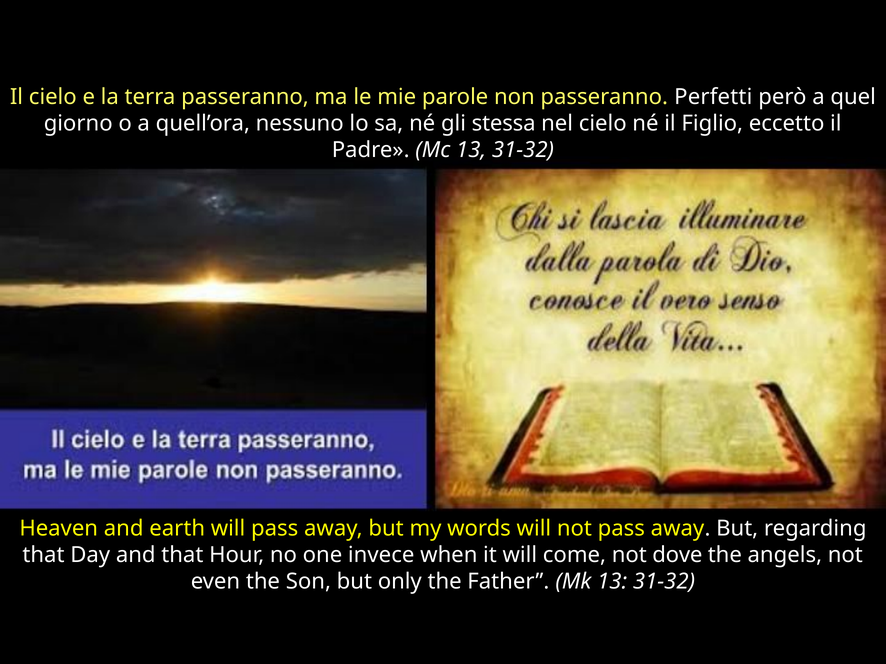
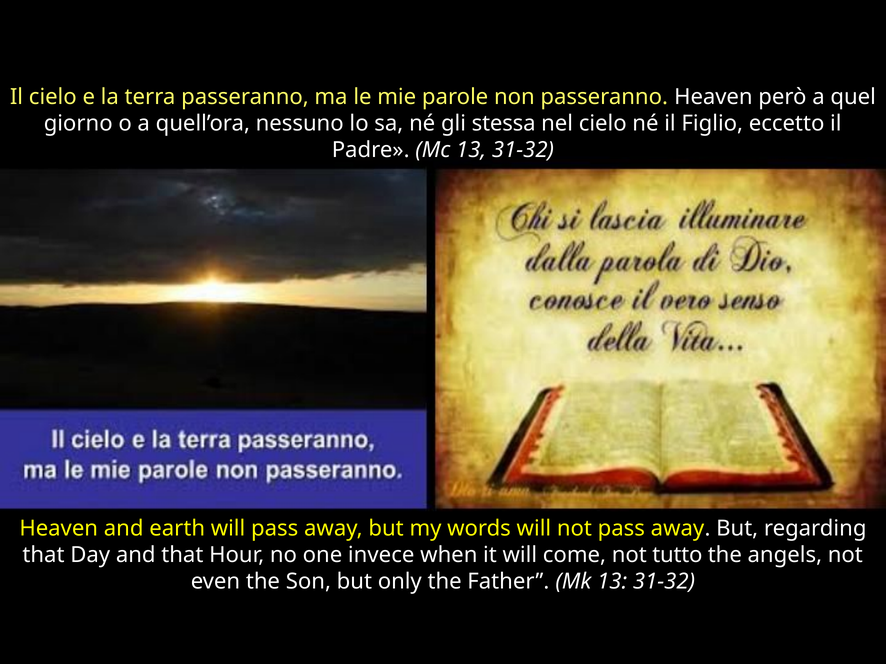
passeranno Perfetti: Perfetti -> Heaven
dove: dove -> tutto
